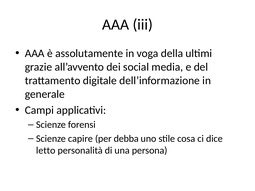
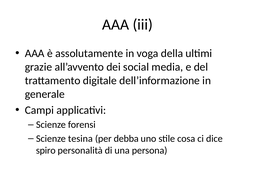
capire: capire -> tesina
letto: letto -> spiro
